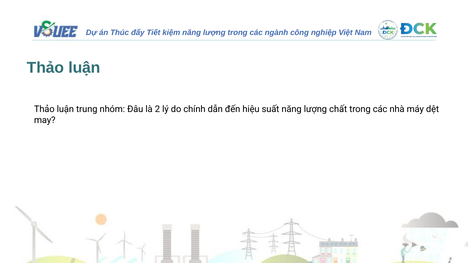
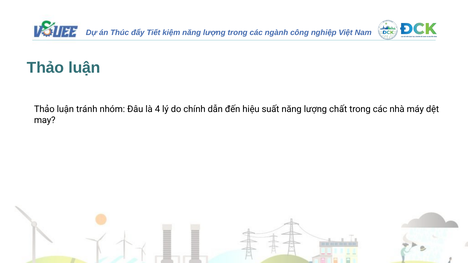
trung: trung -> tránh
2: 2 -> 4
